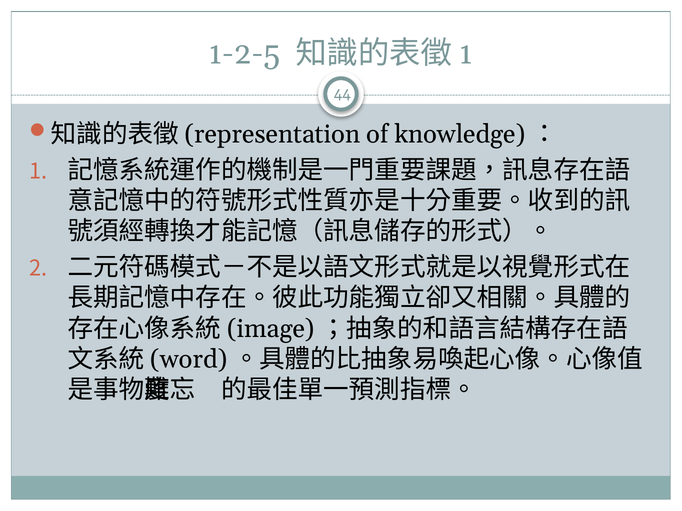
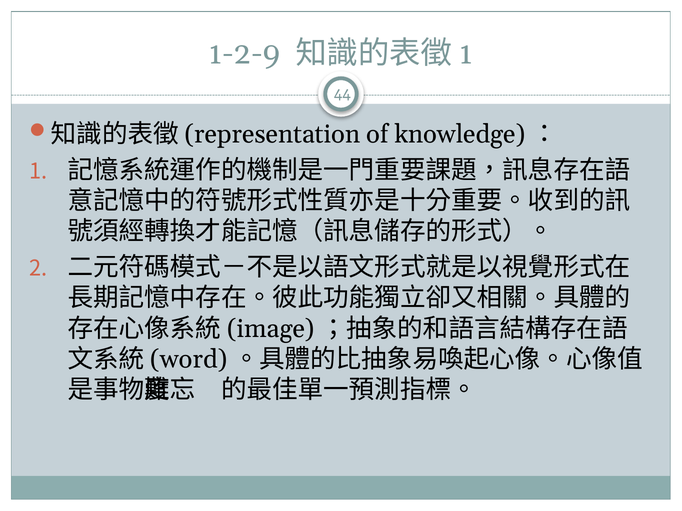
1-2-5: 1-2-5 -> 1-2-9
